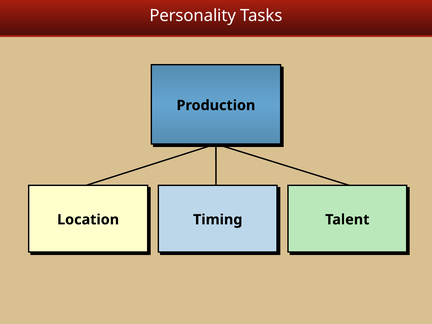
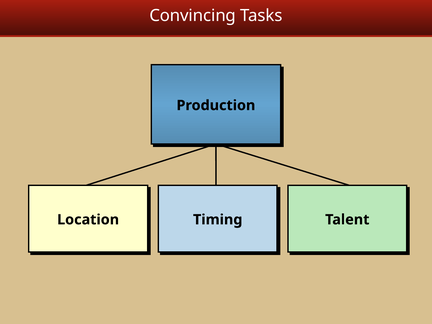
Personality: Personality -> Convincing
